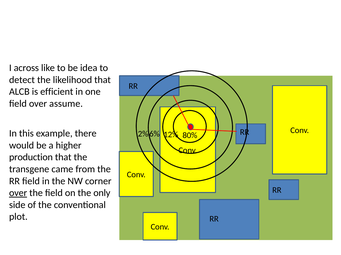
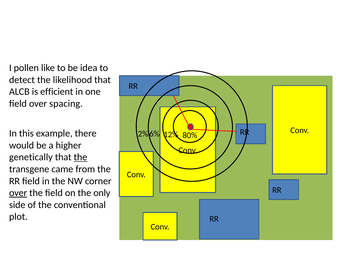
across: across -> pollen
assume: assume -> spacing
production: production -> genetically
the at (80, 158) underline: none -> present
